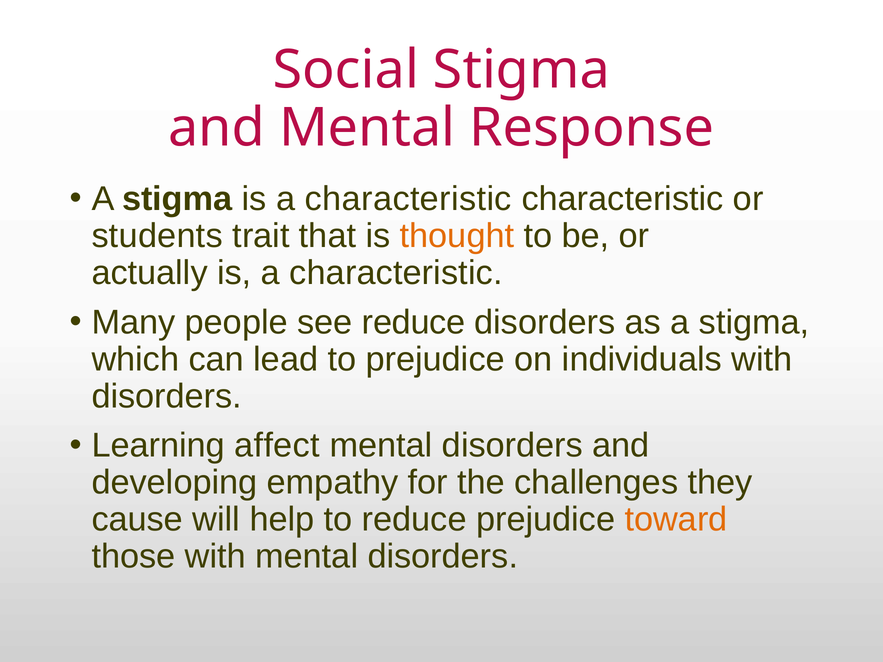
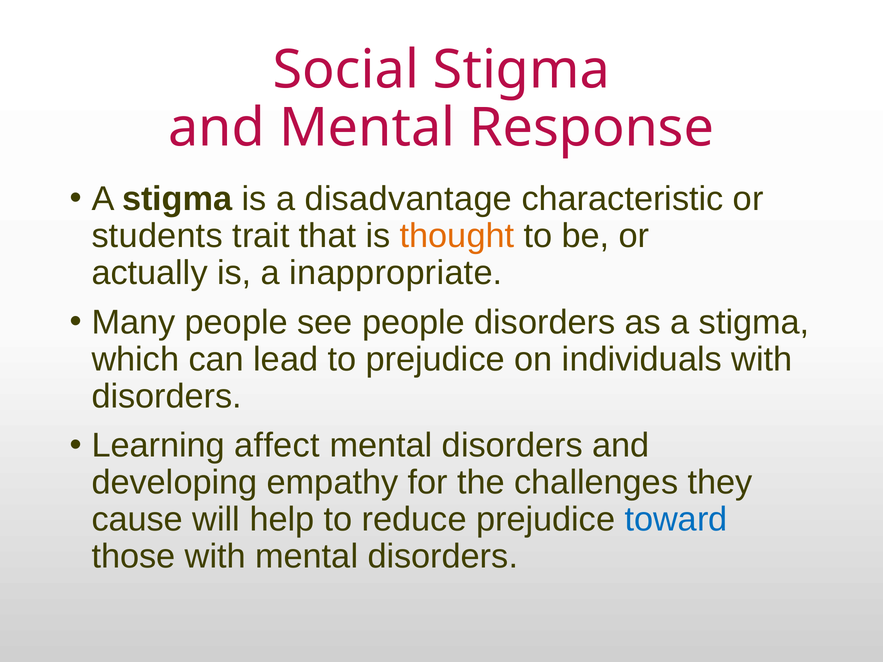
stigma is a characteristic: characteristic -> disadvantage
actually is a characteristic: characteristic -> inappropriate
see reduce: reduce -> people
toward colour: orange -> blue
